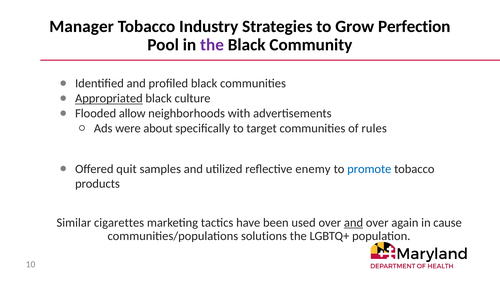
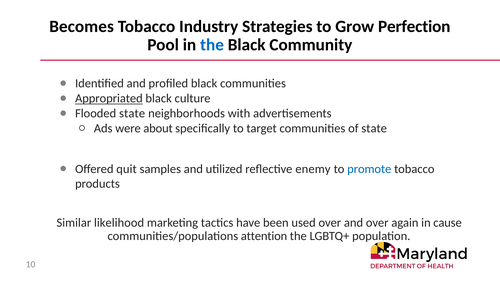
Manager: Manager -> Becomes
the at (212, 45) colour: purple -> blue
Flooded allow: allow -> state
of rules: rules -> state
cigarettes: cigarettes -> likelihood
and at (354, 223) underline: present -> none
solutions: solutions -> attention
